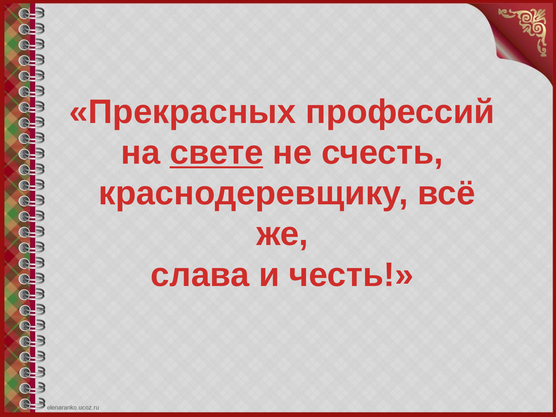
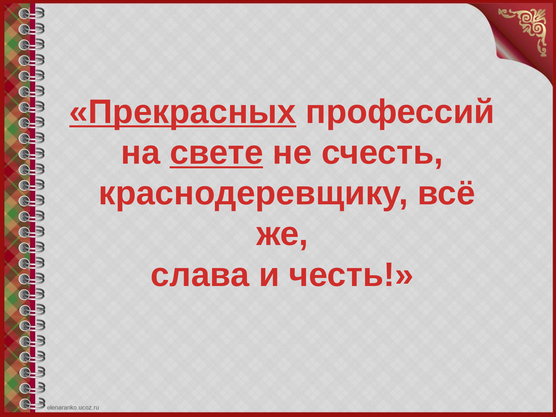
Прекрасных underline: none -> present
